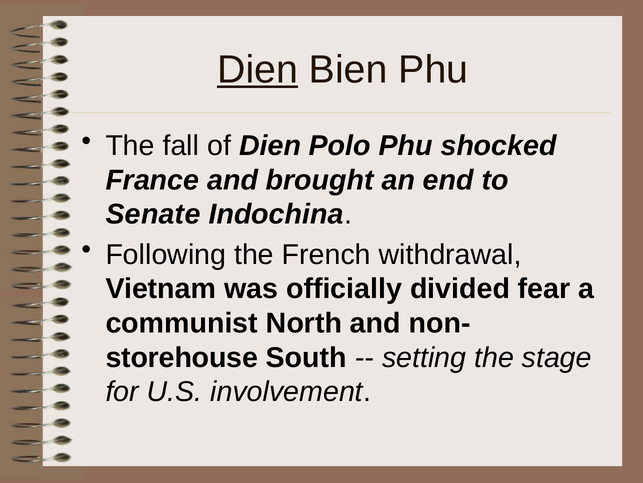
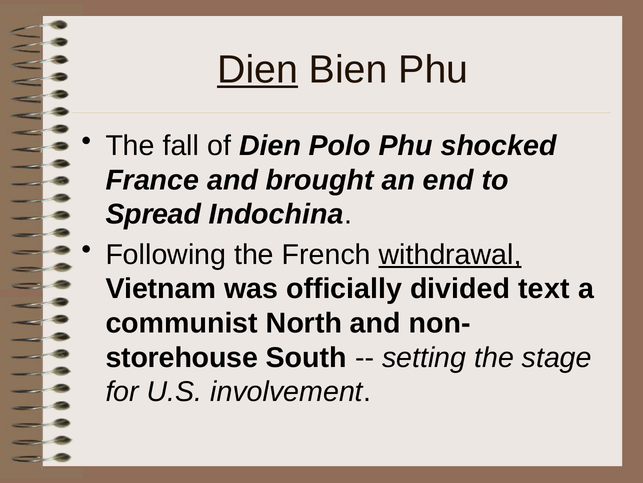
Senate: Senate -> Spread
withdrawal underline: none -> present
fear: fear -> text
